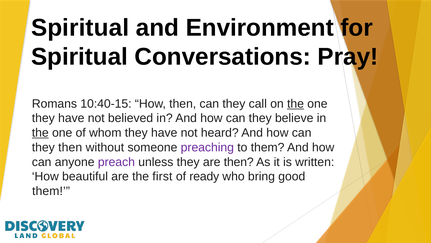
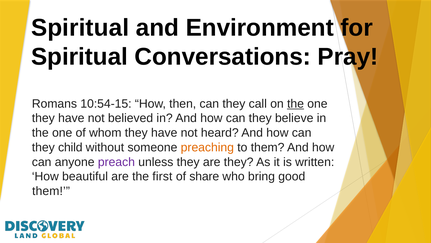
10:40-15: 10:40-15 -> 10:54-15
the at (40, 133) underline: present -> none
they then: then -> child
preaching colour: purple -> orange
are then: then -> they
ready: ready -> share
